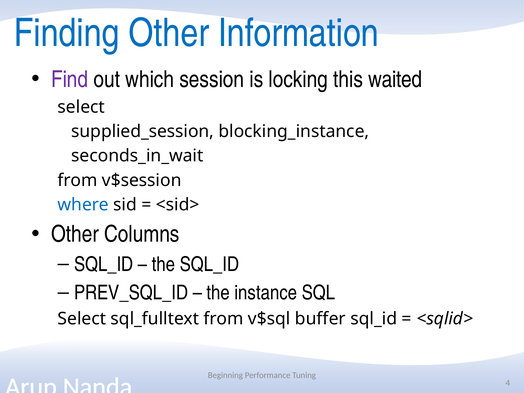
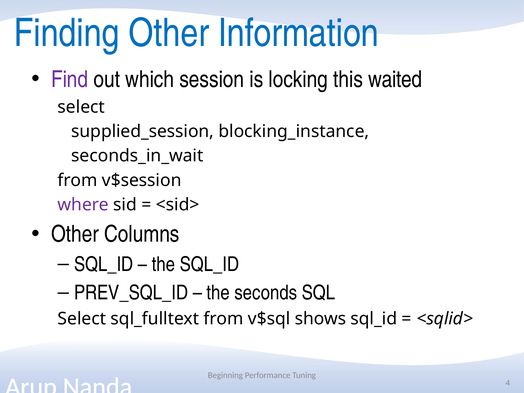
where colour: blue -> purple
instance: instance -> seconds
buffer: buffer -> shows
